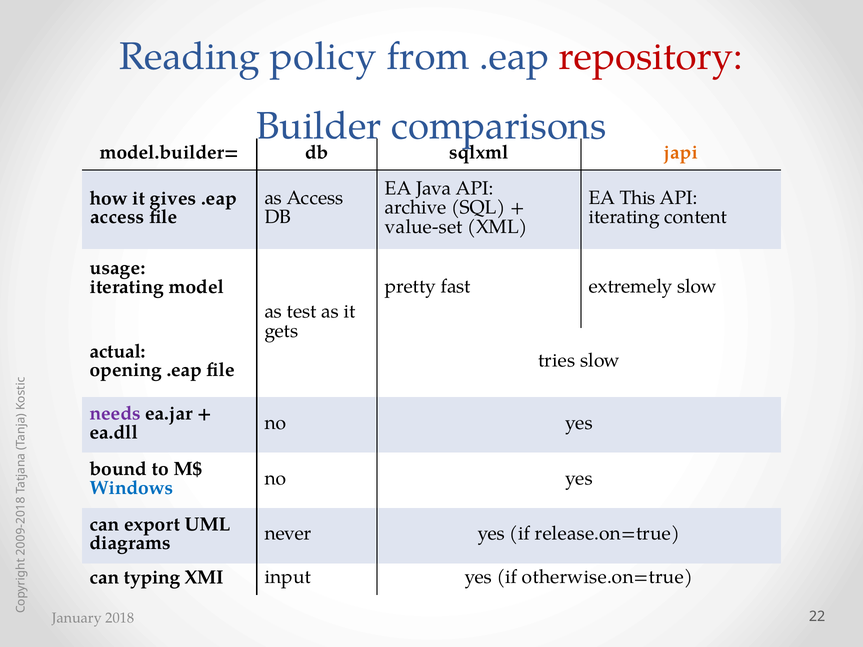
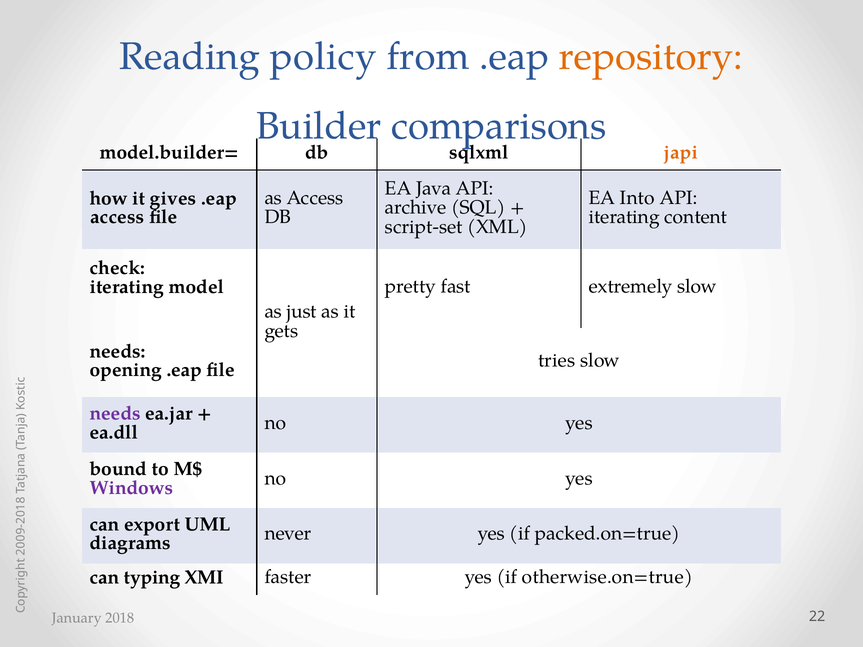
repository colour: red -> orange
This: This -> Into
value-set: value-set -> script-set
usage: usage -> check
test: test -> just
actual at (118, 352): actual -> needs
Windows colour: blue -> purple
release.on=true: release.on=true -> packed.on=true
input: input -> faster
